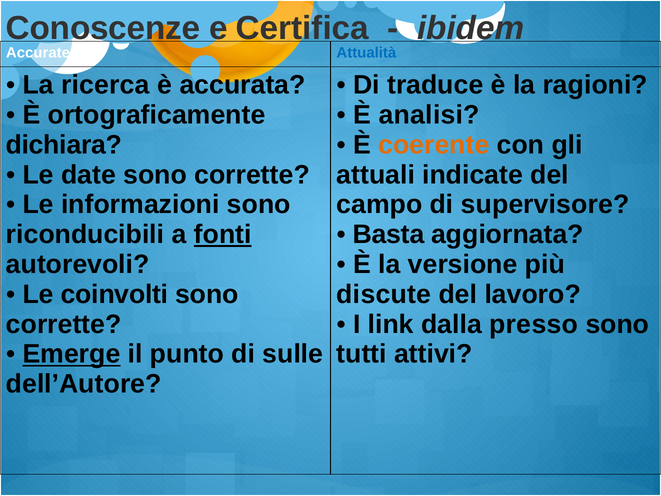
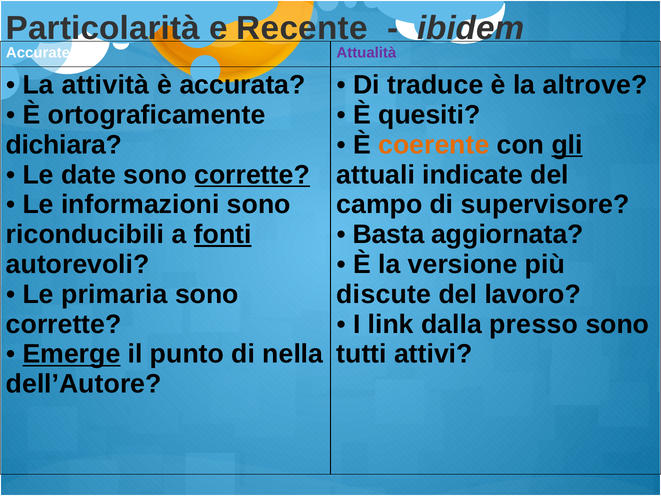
Conoscenze: Conoscenze -> Particolarità
Certifica: Certifica -> Recente
Attualità colour: blue -> purple
ricerca: ricerca -> attività
ragioni: ragioni -> altrove
analisi: analisi -> quesiti
gli underline: none -> present
corrette at (252, 175) underline: none -> present
coinvolti: coinvolti -> primaria
sulle: sulle -> nella
